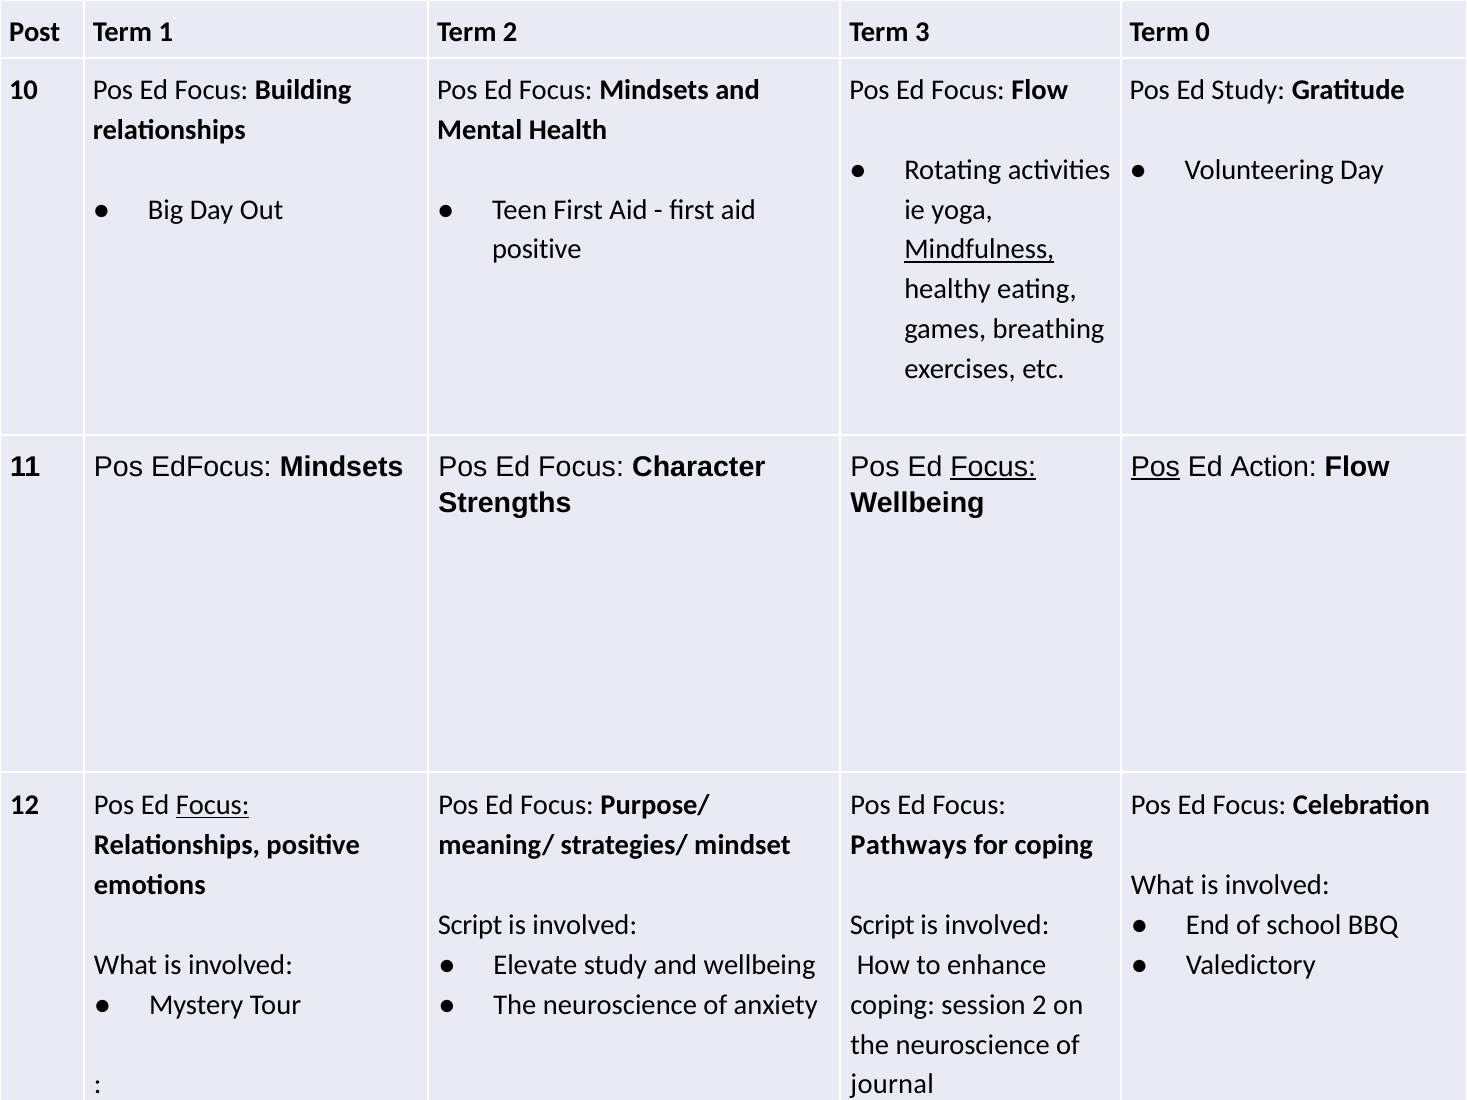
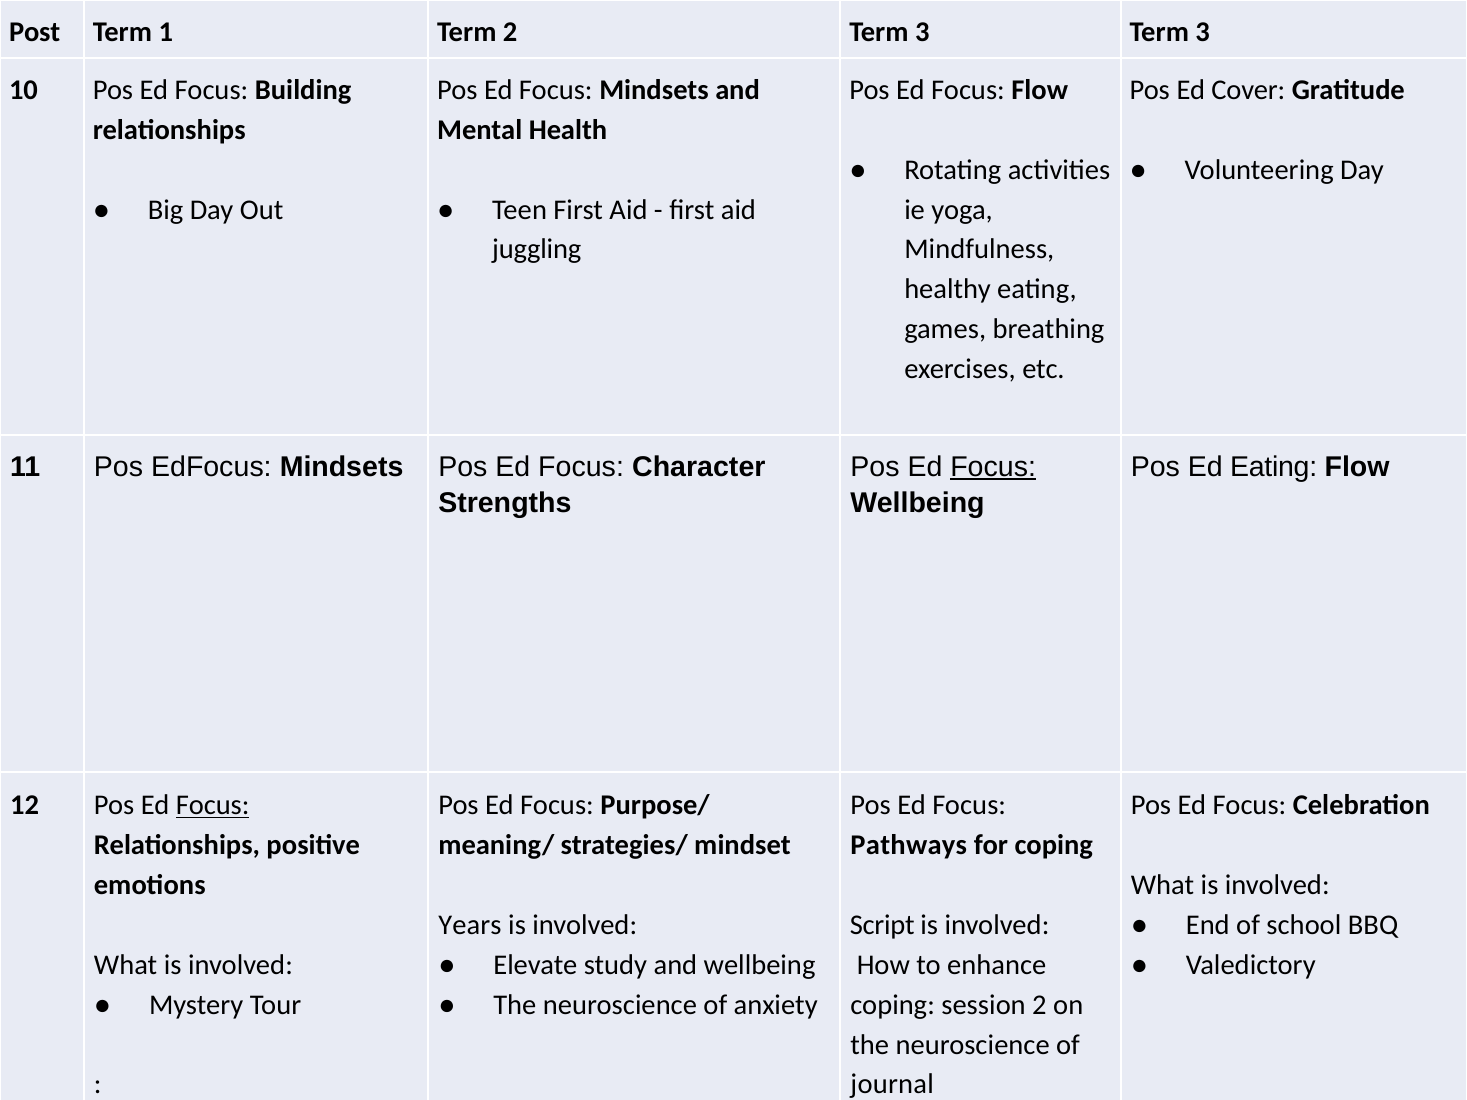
3 Term 0: 0 -> 3
Ed Study: Study -> Cover
positive at (537, 250): positive -> juggling
Mindfulness underline: present -> none
Pos at (1155, 467) underline: present -> none
Ed Action: Action -> Eating
Script at (470, 925): Script -> Years
